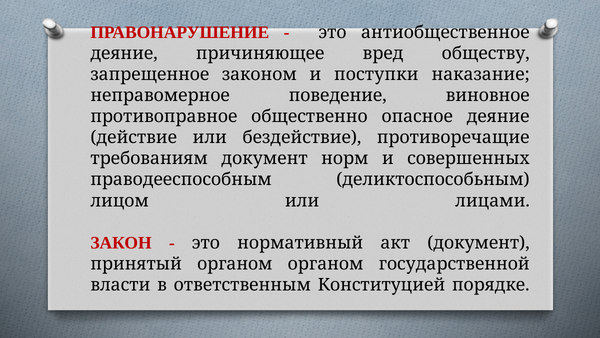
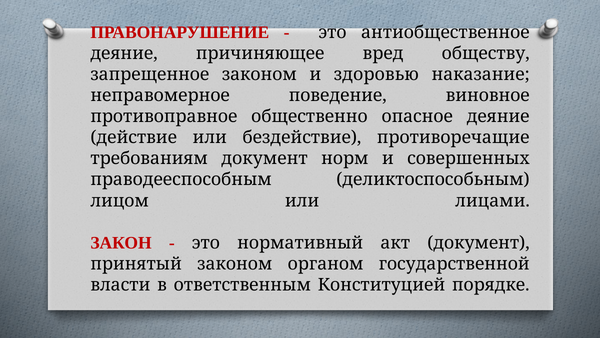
поступки: поступки -> здоровью
принятый органом: органом -> законом
